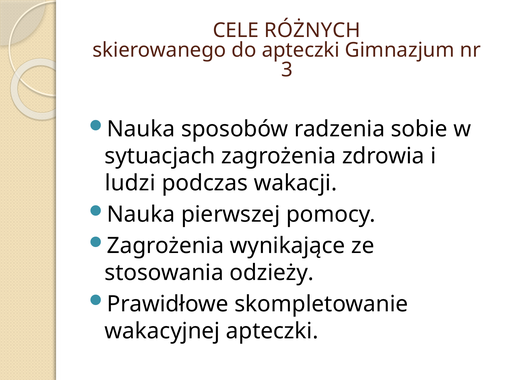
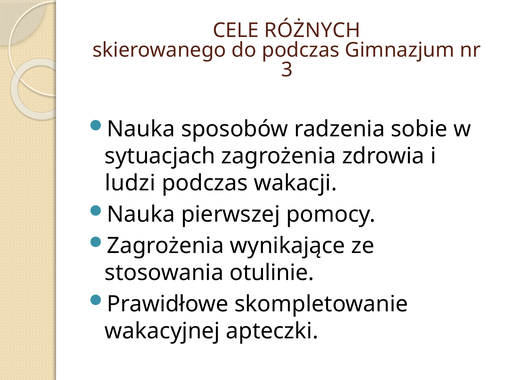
do apteczki: apteczki -> podczas
odzieży: odzieży -> otulinie
